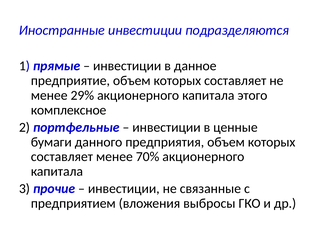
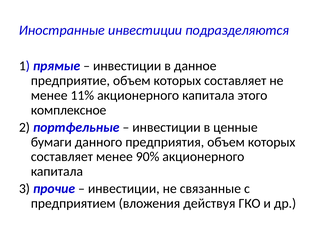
29%: 29% -> 11%
70%: 70% -> 90%
выбросы: выбросы -> действуя
